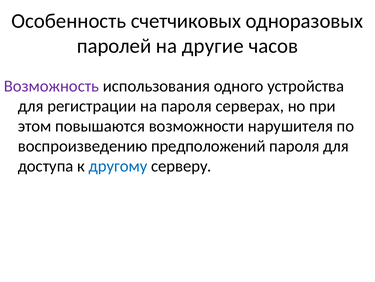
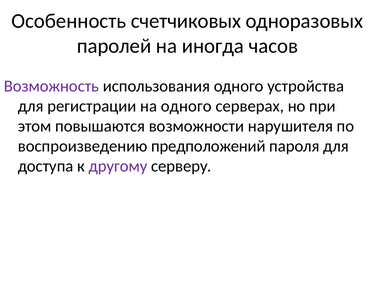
другие: другие -> иногда
на пароля: пароля -> одного
другому colour: blue -> purple
